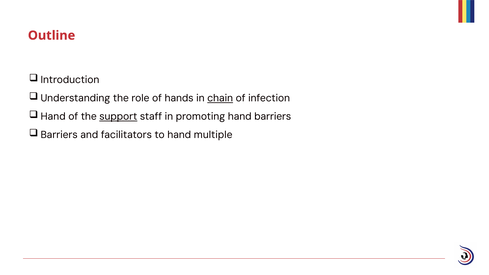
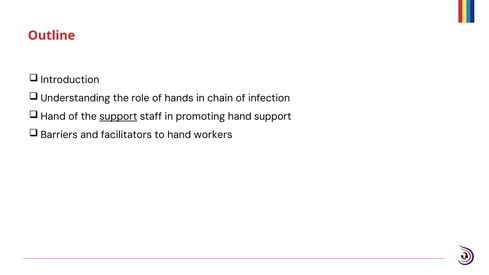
chain underline: present -> none
hand barriers: barriers -> support
multiple: multiple -> workers
